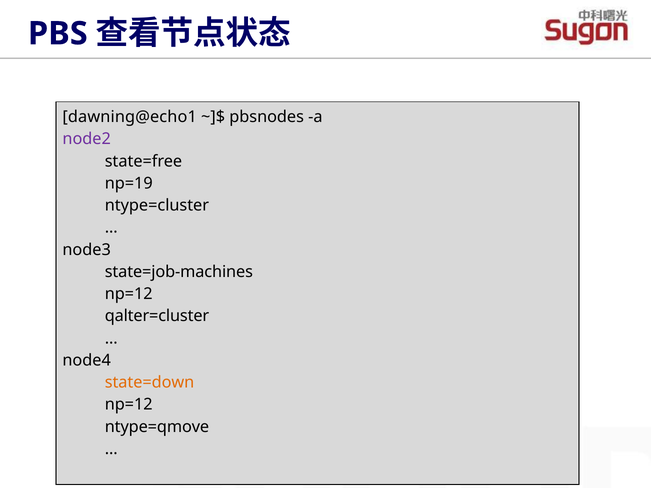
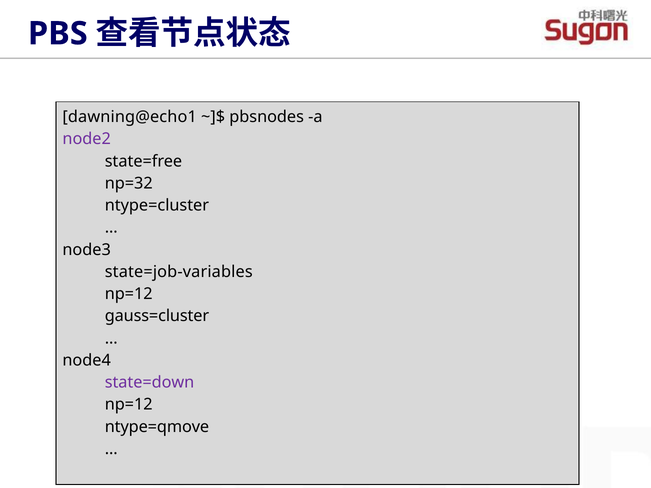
np=19: np=19 -> np=32
state=job-machines: state=job-machines -> state=job-variables
qalter=cluster: qalter=cluster -> gauss=cluster
state=down colour: orange -> purple
